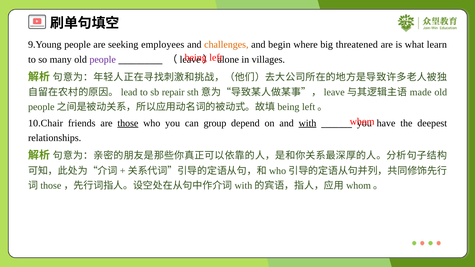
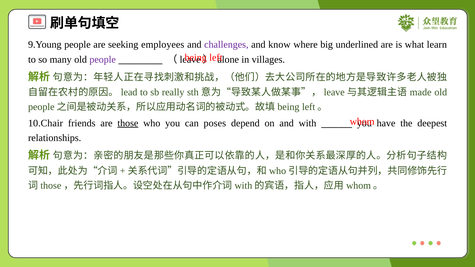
challenges colour: orange -> purple
begin: begin -> know
threatened: threatened -> underlined
repair: repair -> really
group: group -> poses
with underline: present -> none
